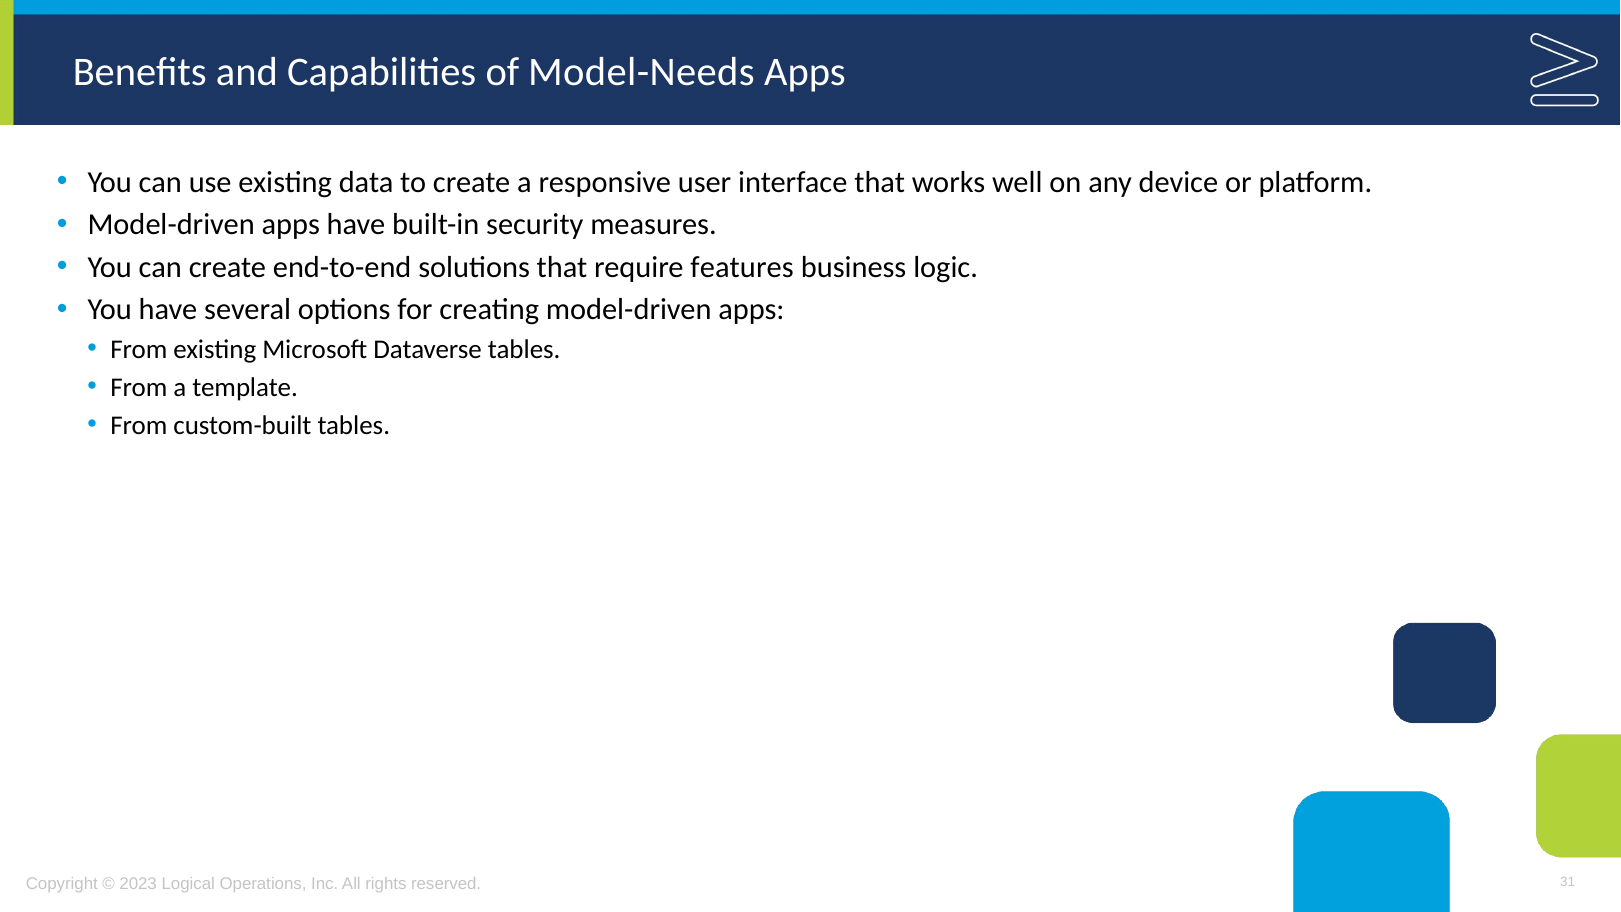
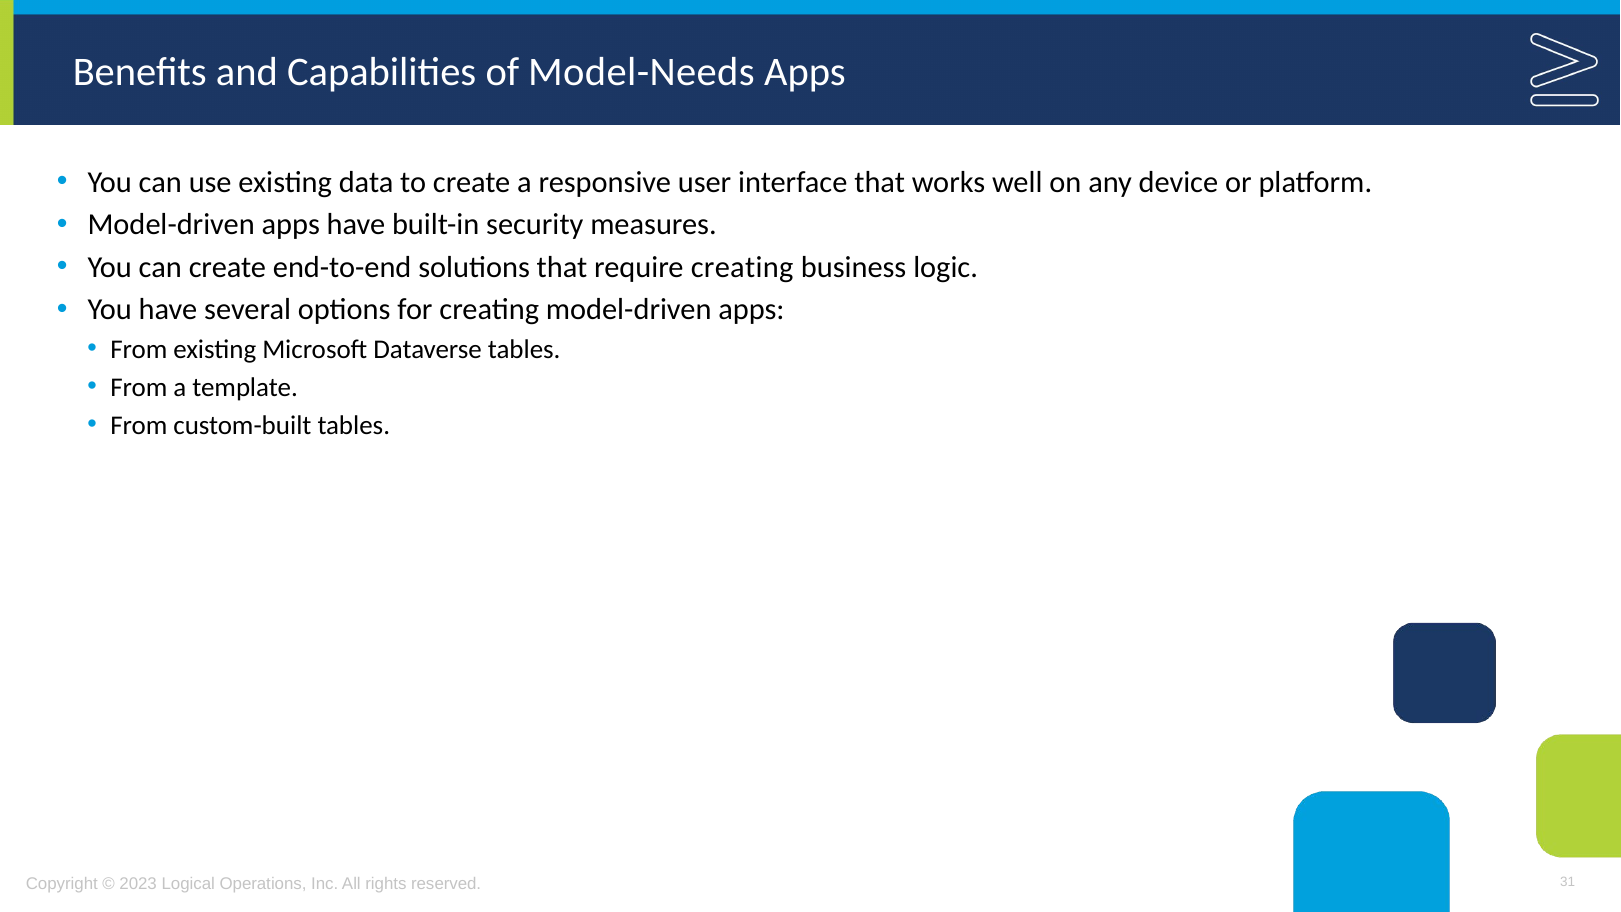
require features: features -> creating
